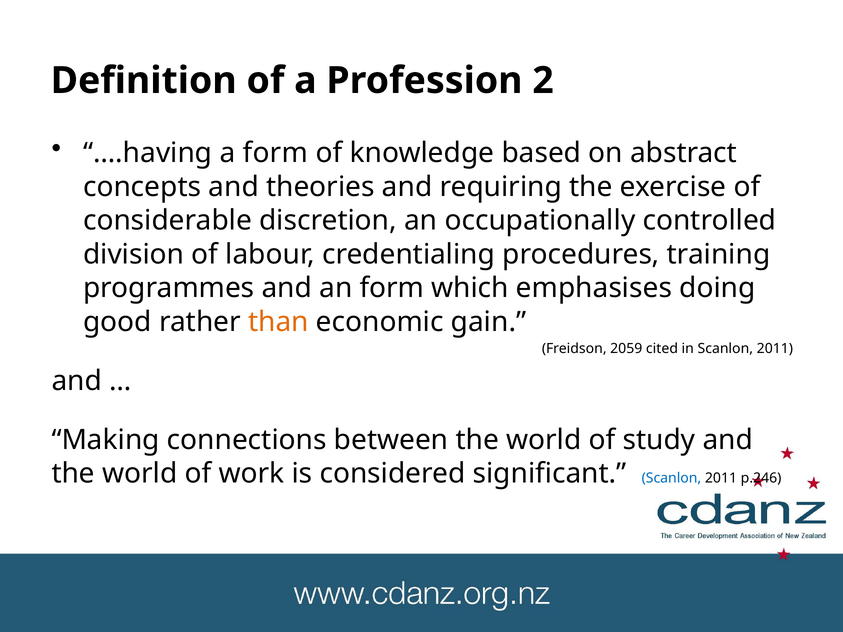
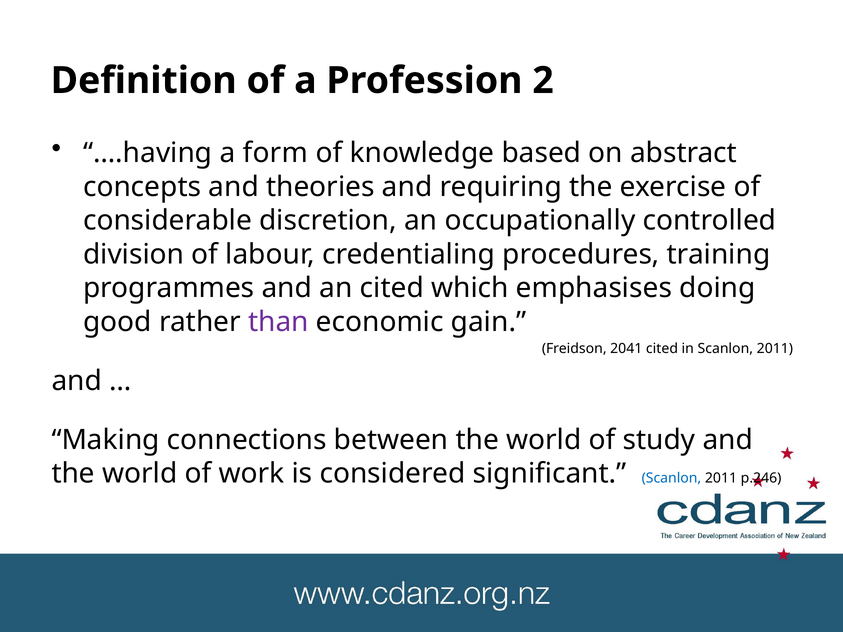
an form: form -> cited
than colour: orange -> purple
2059: 2059 -> 2041
